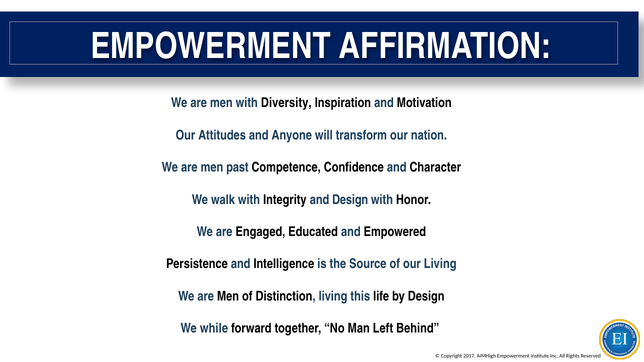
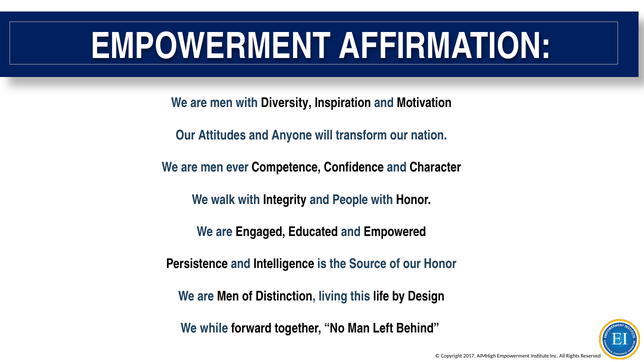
past: past -> ever
and Design: Design -> People
our Living: Living -> Honor
